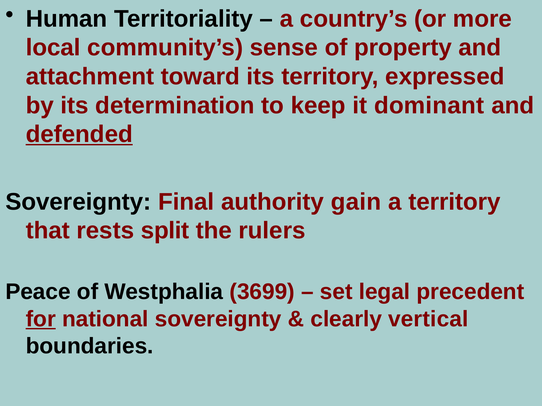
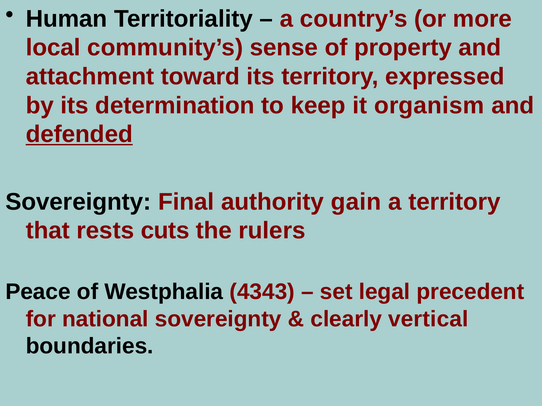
dominant: dominant -> organism
split: split -> cuts
3699: 3699 -> 4343
for underline: present -> none
